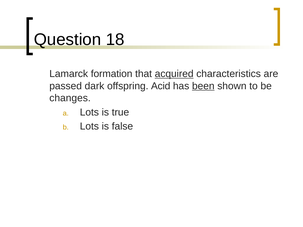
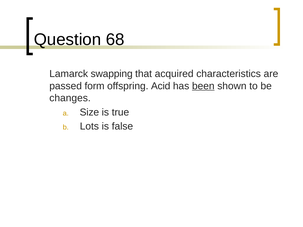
18: 18 -> 68
formation: formation -> swapping
acquired underline: present -> none
dark: dark -> form
Lots at (89, 112): Lots -> Size
